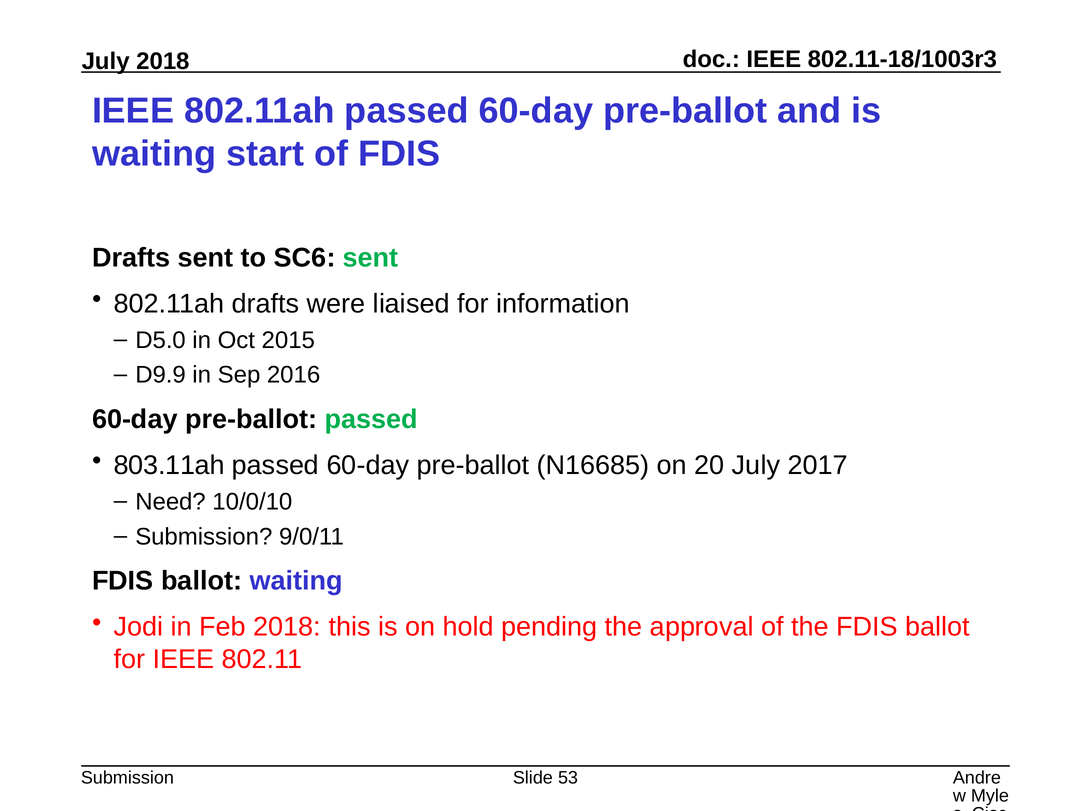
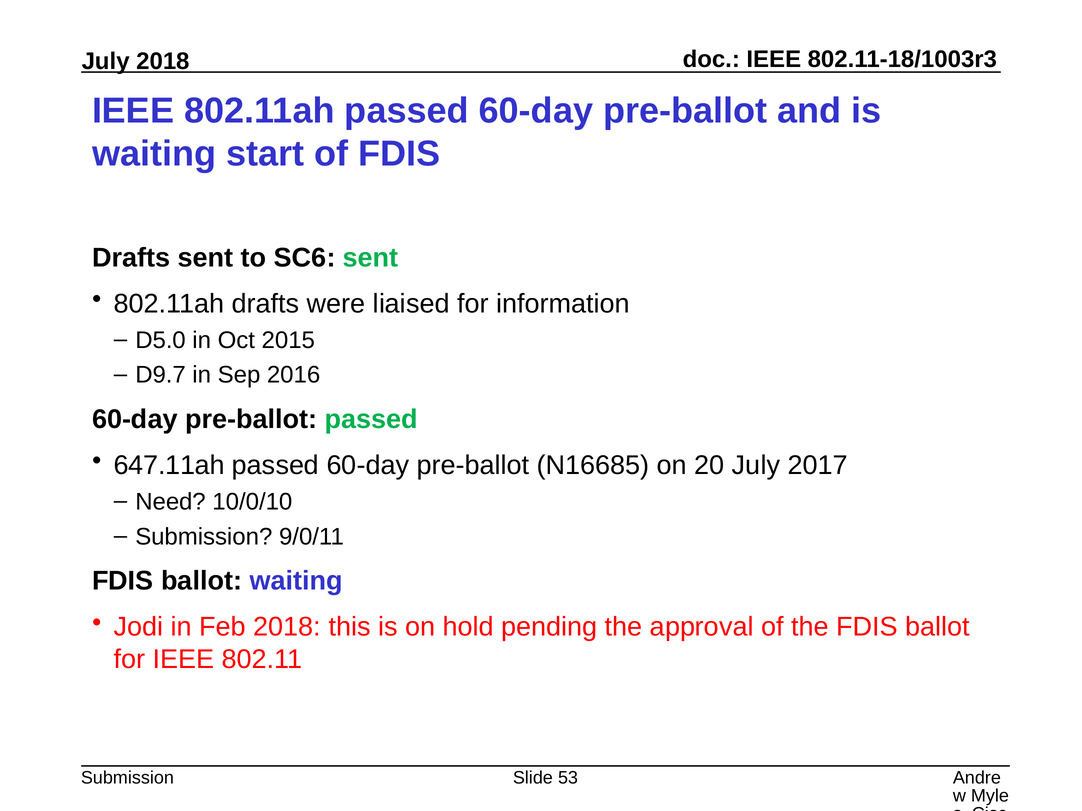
D9.9: D9.9 -> D9.7
803.11ah: 803.11ah -> 647.11ah
